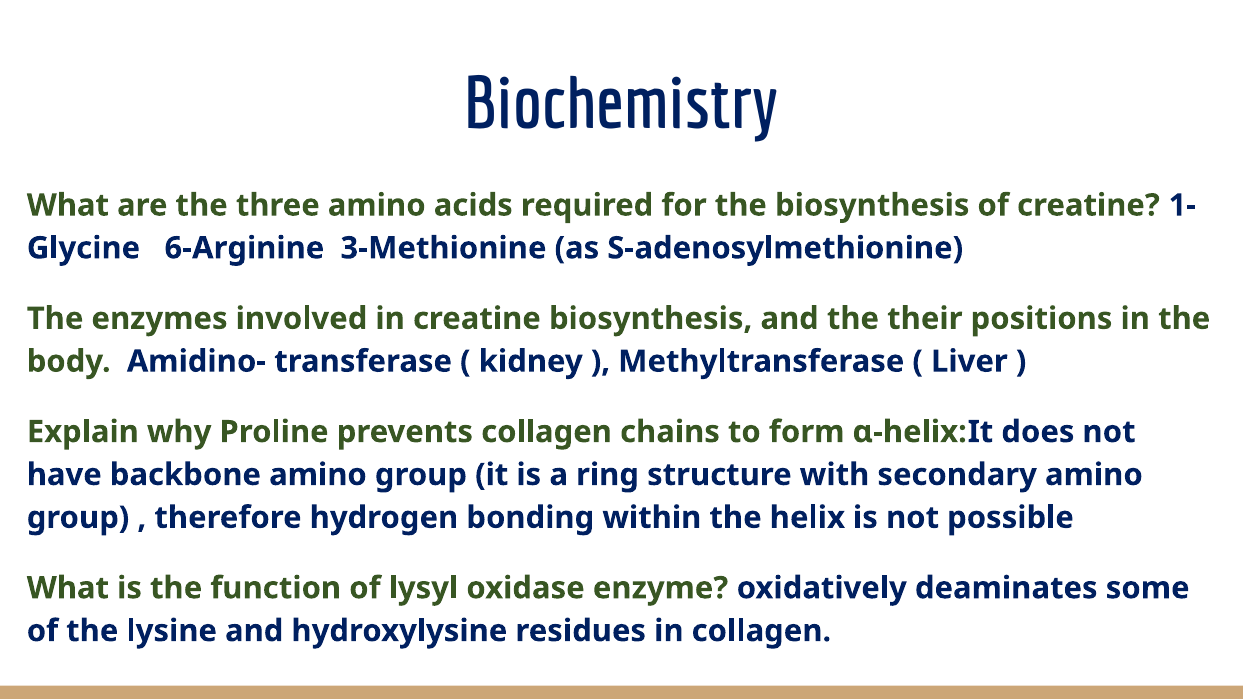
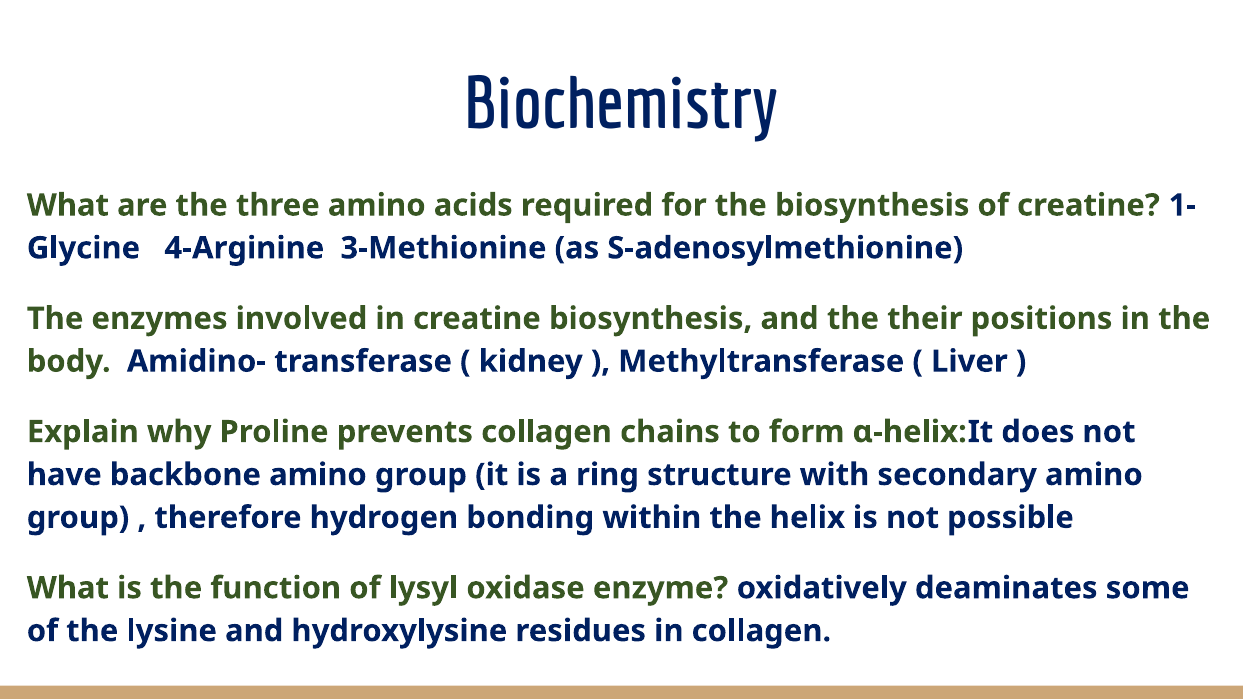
6-Arginine: 6-Arginine -> 4-Arginine
